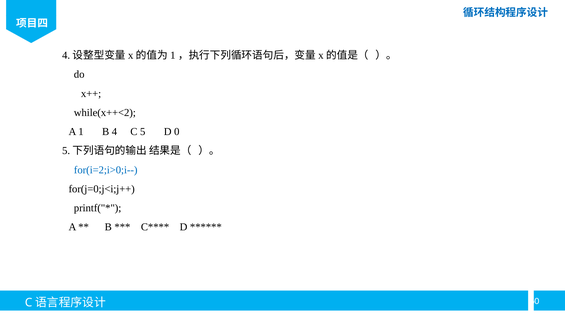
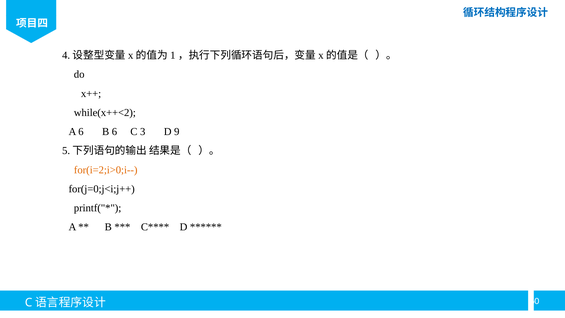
A 1: 1 -> 6
B 4: 4 -> 6
5: 5 -> 3
0: 0 -> 9
for(i=2;i>0;i-- colour: blue -> orange
